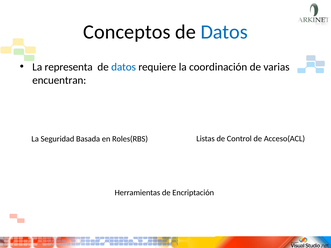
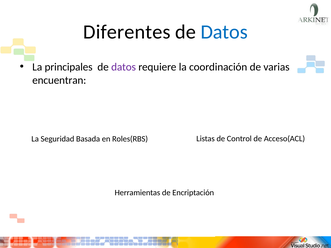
Conceptos: Conceptos -> Diferentes
representa: representa -> principales
datos at (124, 67) colour: blue -> purple
